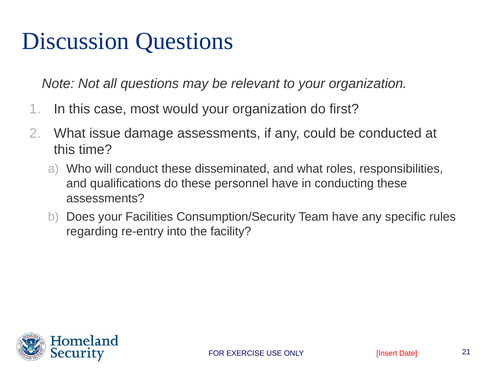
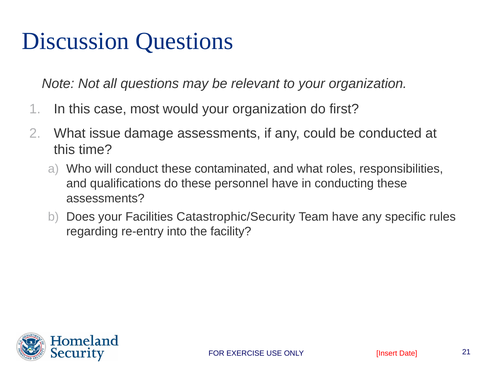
disseminated: disseminated -> contaminated
Consumption/Security: Consumption/Security -> Catastrophic/Security
